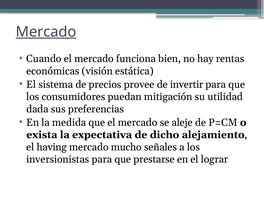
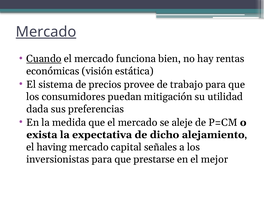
Cuando underline: none -> present
invertir: invertir -> trabajo
mucho: mucho -> capital
lograr: lograr -> mejor
